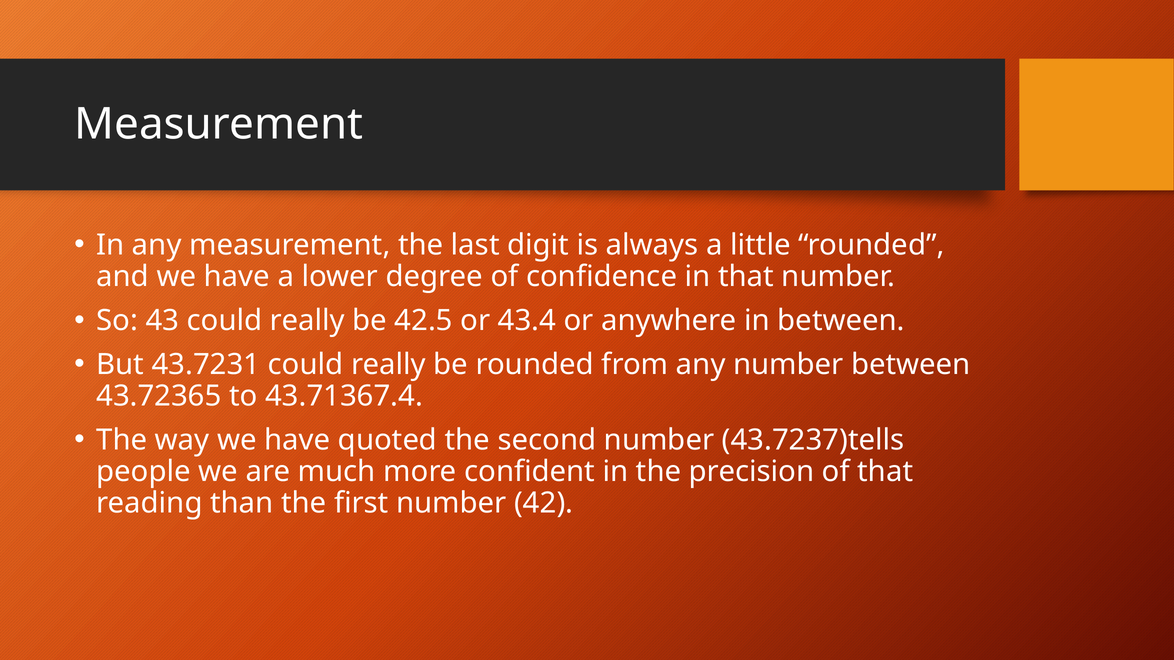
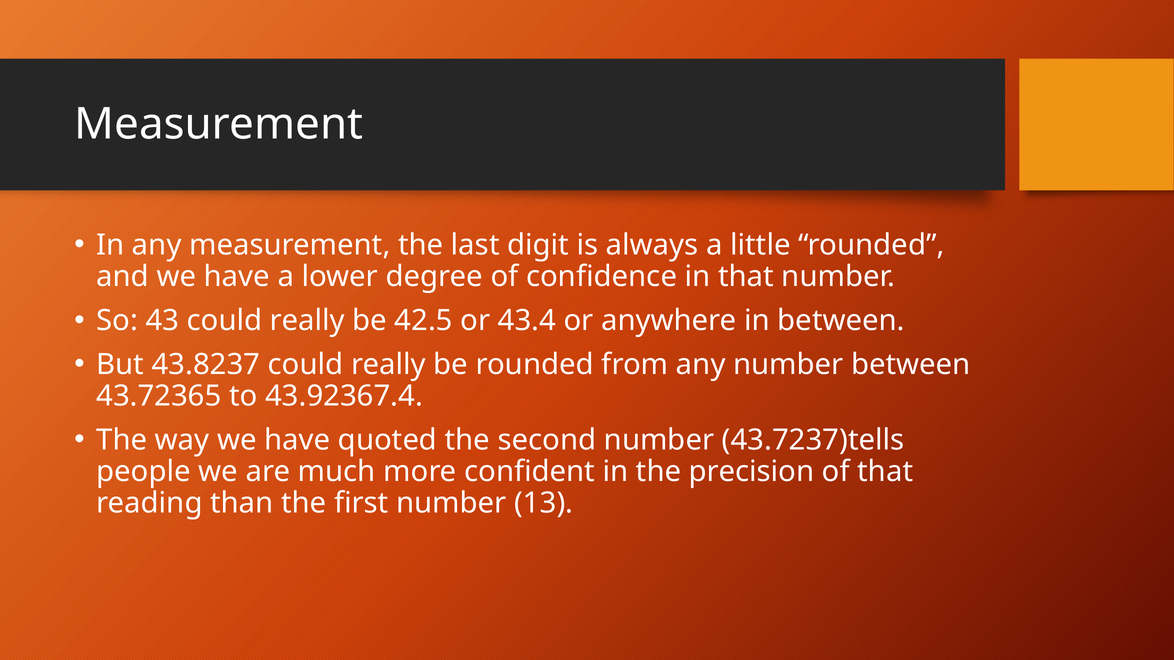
43.7231: 43.7231 -> 43.8237
43.71367.4: 43.71367.4 -> 43.92367.4
42: 42 -> 13
